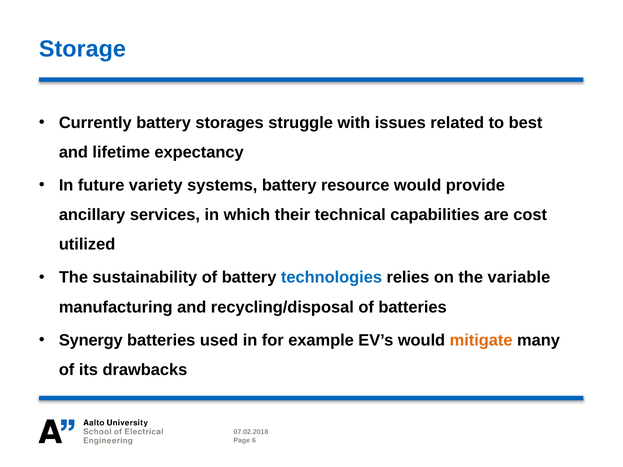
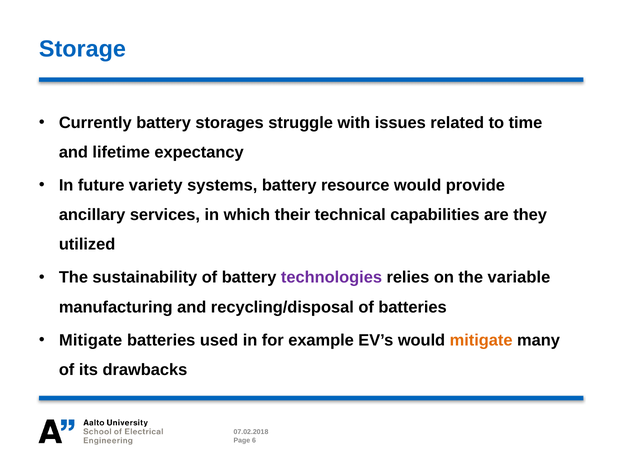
best: best -> time
cost: cost -> they
technologies colour: blue -> purple
Synergy at (91, 340): Synergy -> Mitigate
